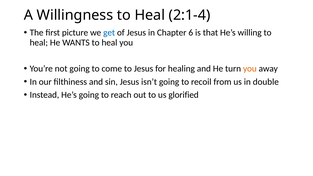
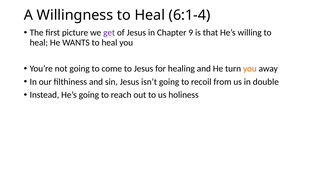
2:1-4: 2:1-4 -> 6:1-4
get colour: blue -> purple
6: 6 -> 9
glorified: glorified -> holiness
